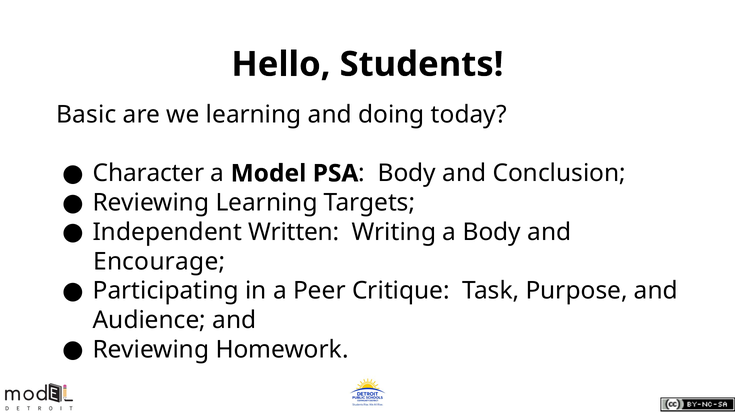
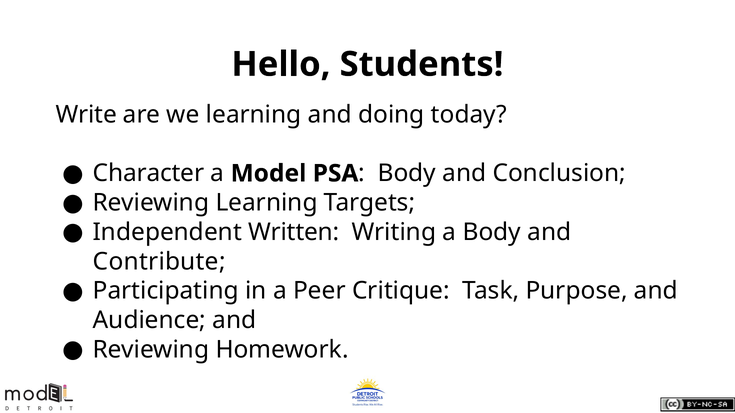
Basic: Basic -> Write
Encourage: Encourage -> Contribute
